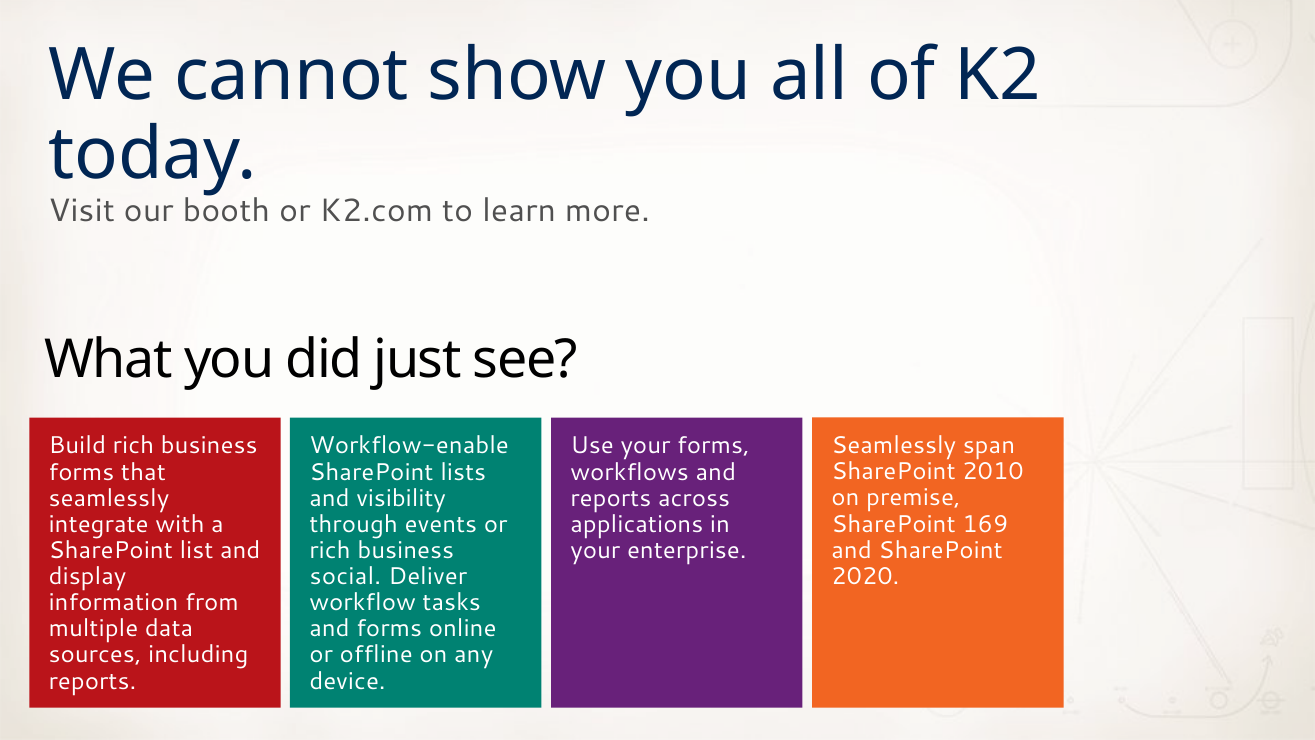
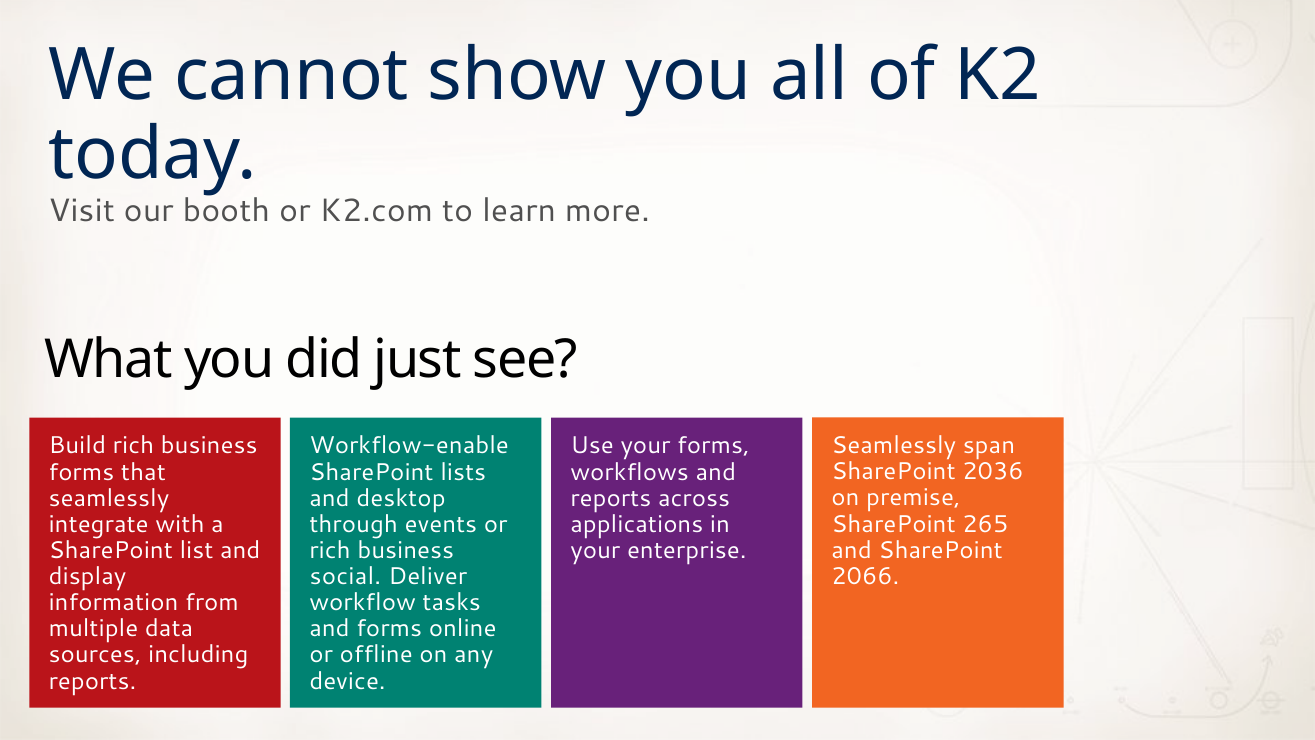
2010: 2010 -> 2036
visibility: visibility -> desktop
169: 169 -> 265
2020: 2020 -> 2066
